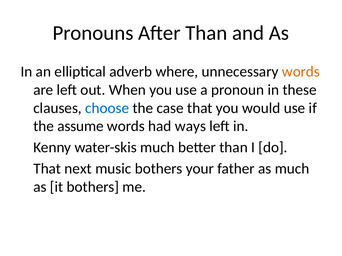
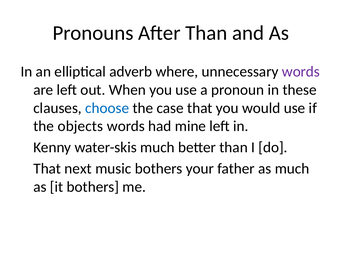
words at (301, 72) colour: orange -> purple
assume: assume -> objects
ways: ways -> mine
